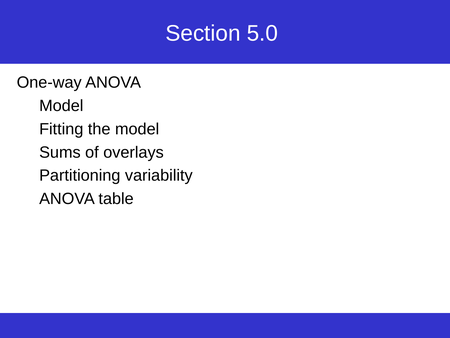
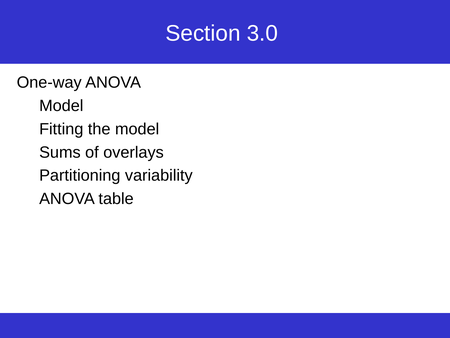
5.0: 5.0 -> 3.0
